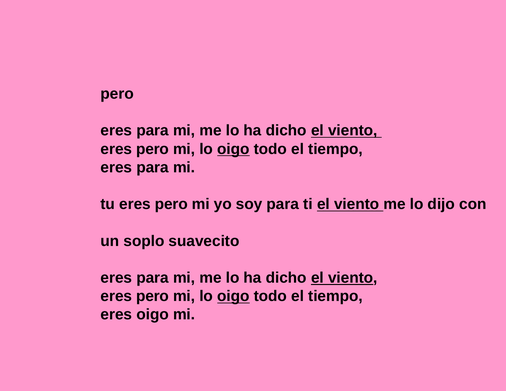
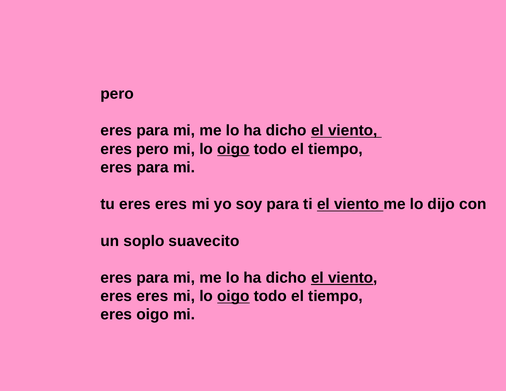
tu eres pero: pero -> eres
pero at (153, 296): pero -> eres
